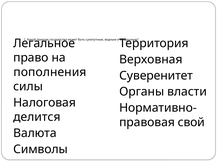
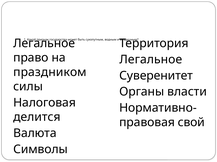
Верховная at (151, 60): Верховная -> Легальное
пополнения: пополнения -> праздником
